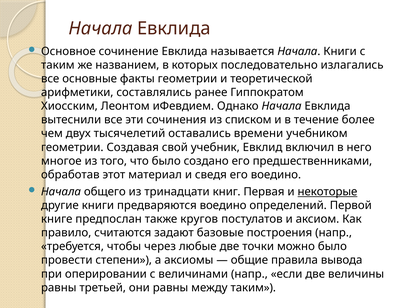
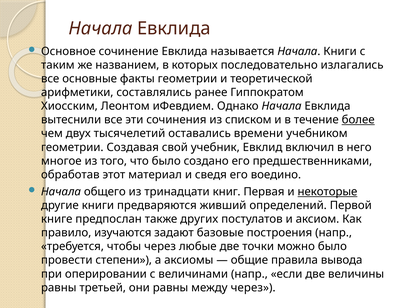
более underline: none -> present
предваряются воедино: воедино -> живший
кругов: кругов -> других
считаются: считаются -> изучаются
между таким: таким -> через
